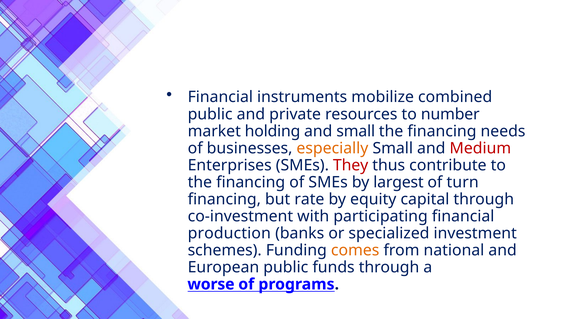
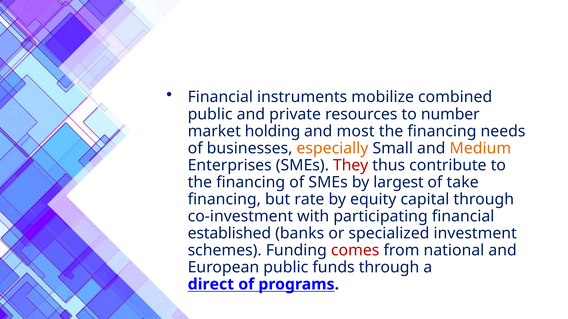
and small: small -> most
Medium colour: red -> orange
turn: turn -> take
production: production -> established
comes colour: orange -> red
worse: worse -> direct
